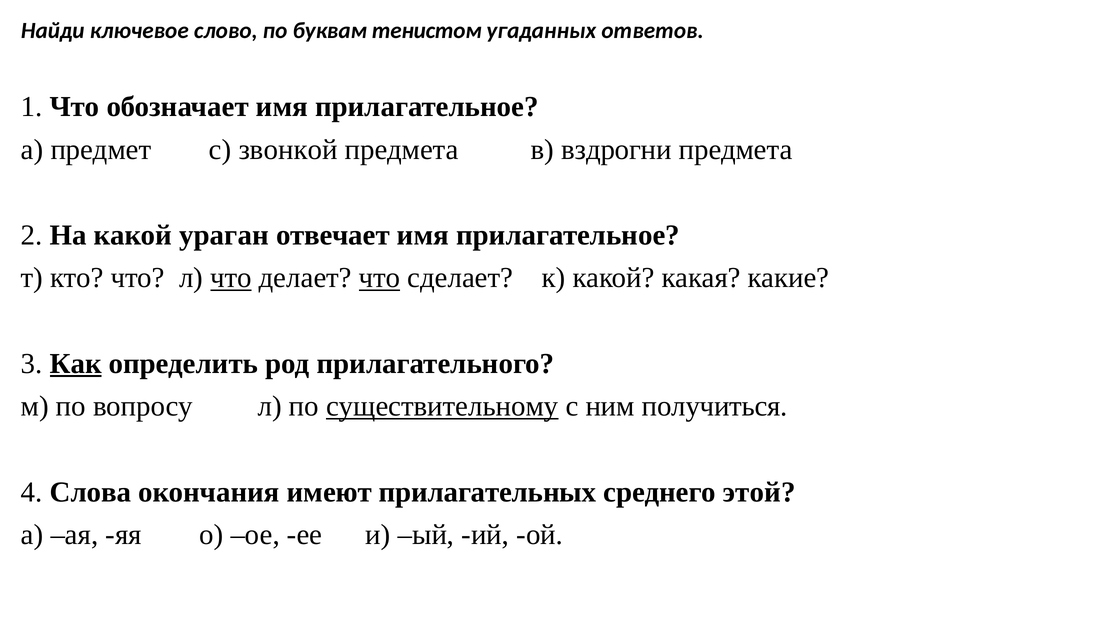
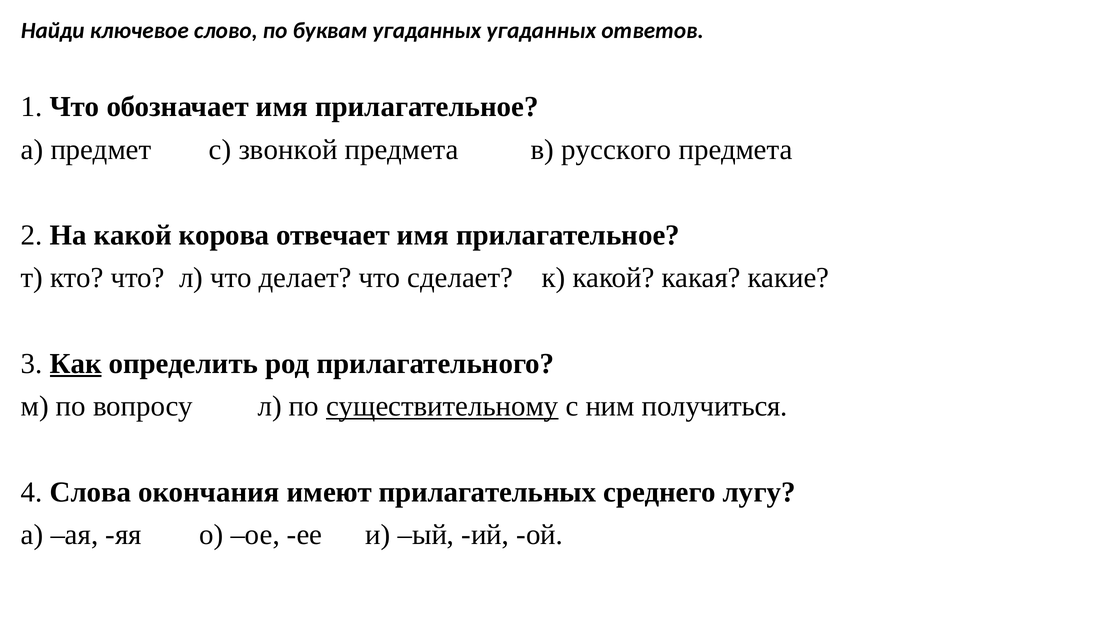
буквам тенистом: тенистом -> угаданных
вздрогни: вздрогни -> русского
ураган: ураган -> корова
что at (231, 278) underline: present -> none
что at (380, 278) underline: present -> none
этой: этой -> лугу
